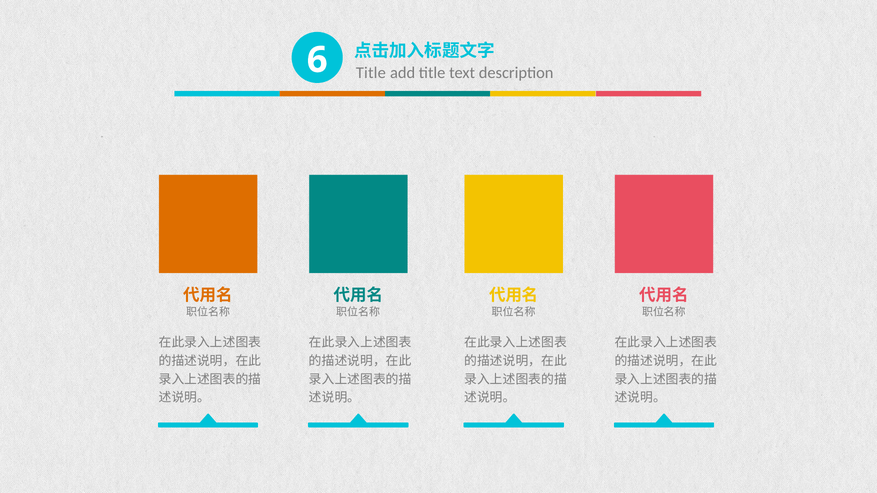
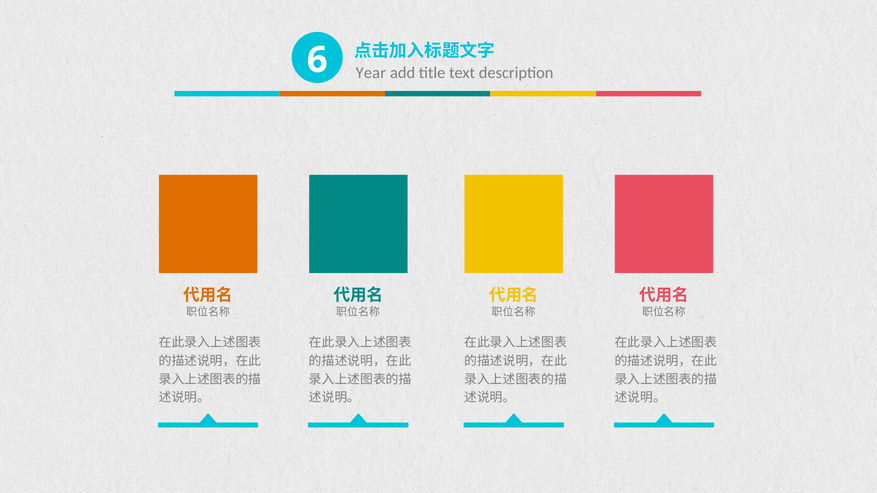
Title at (371, 73): Title -> Year
